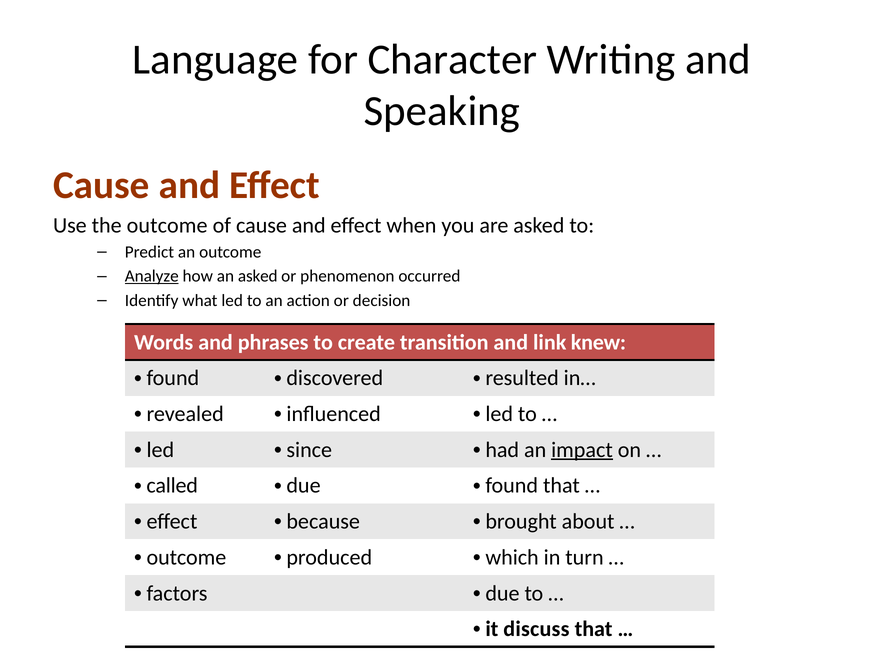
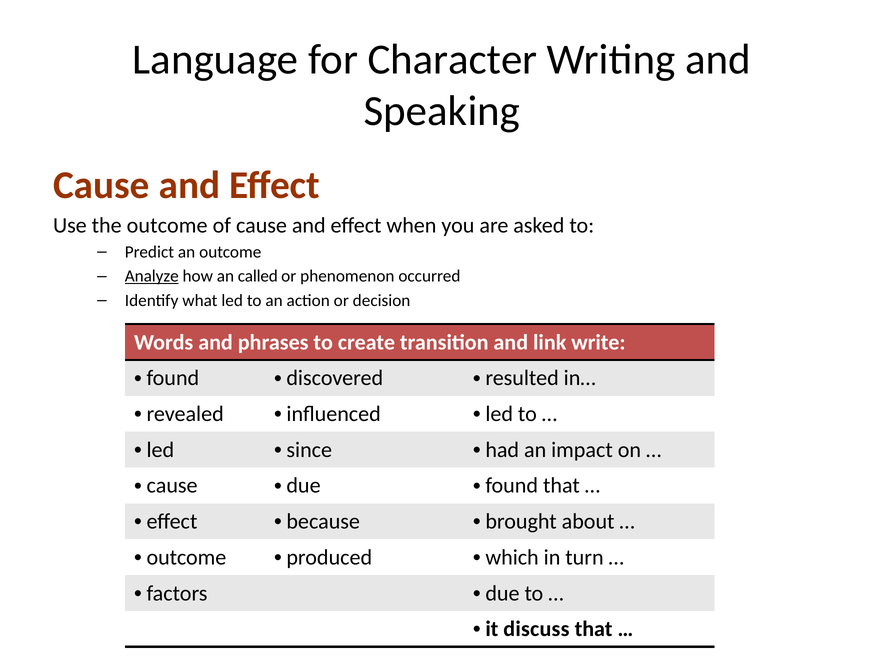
an asked: asked -> called
knew: knew -> write
impact underline: present -> none
called at (172, 486): called -> cause
